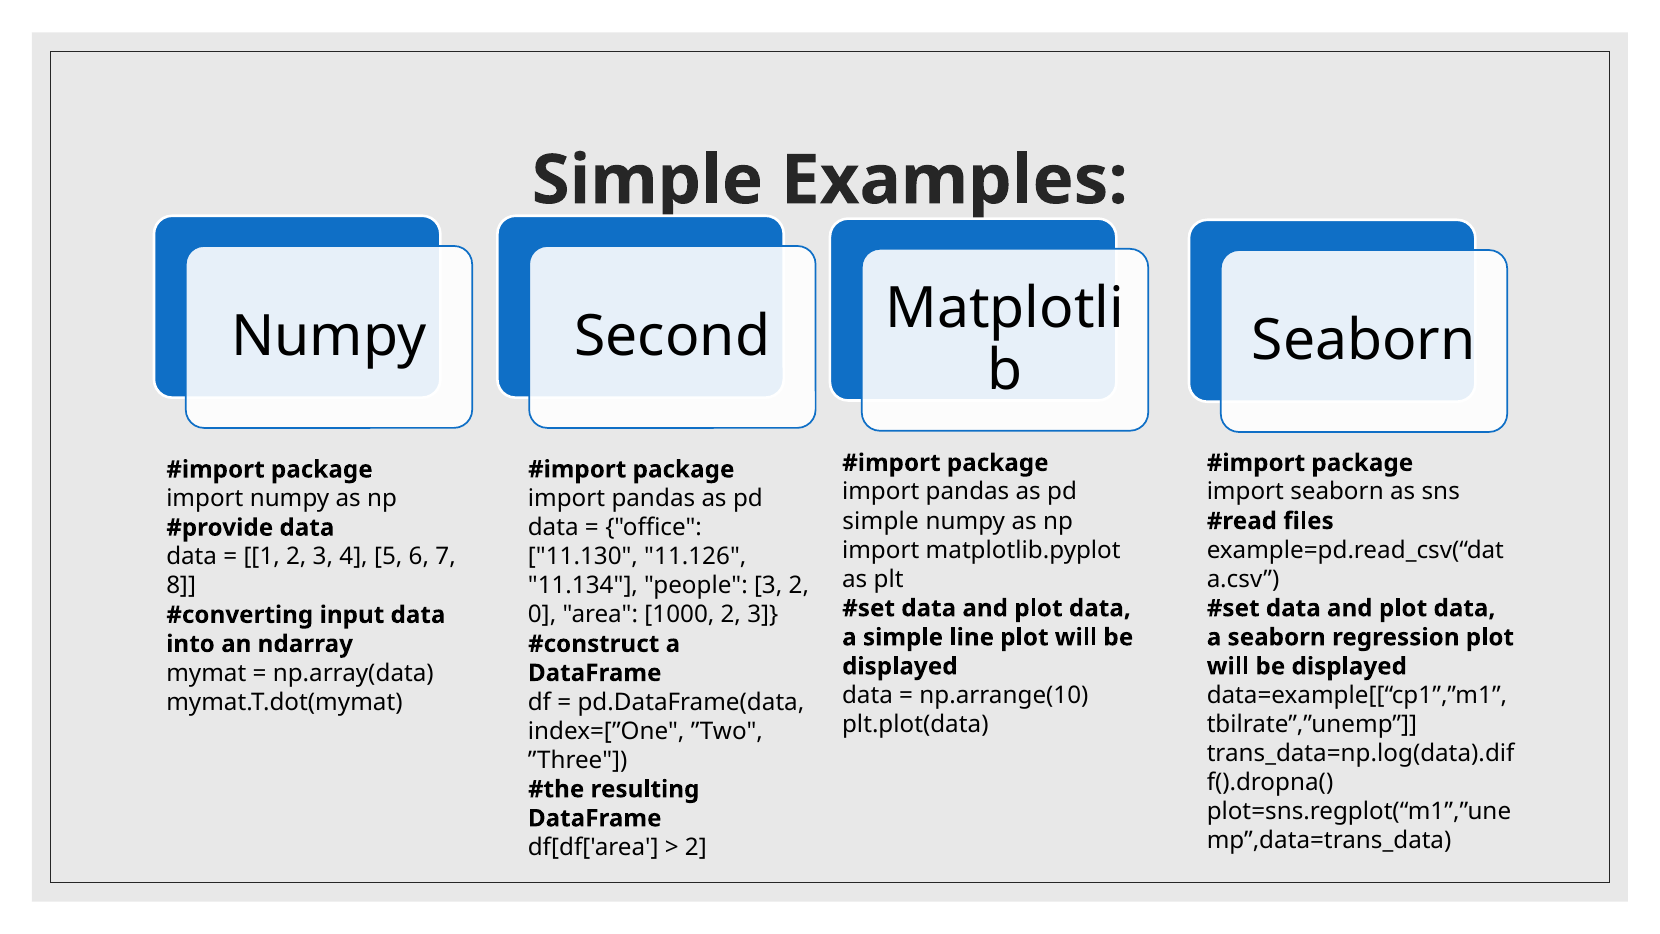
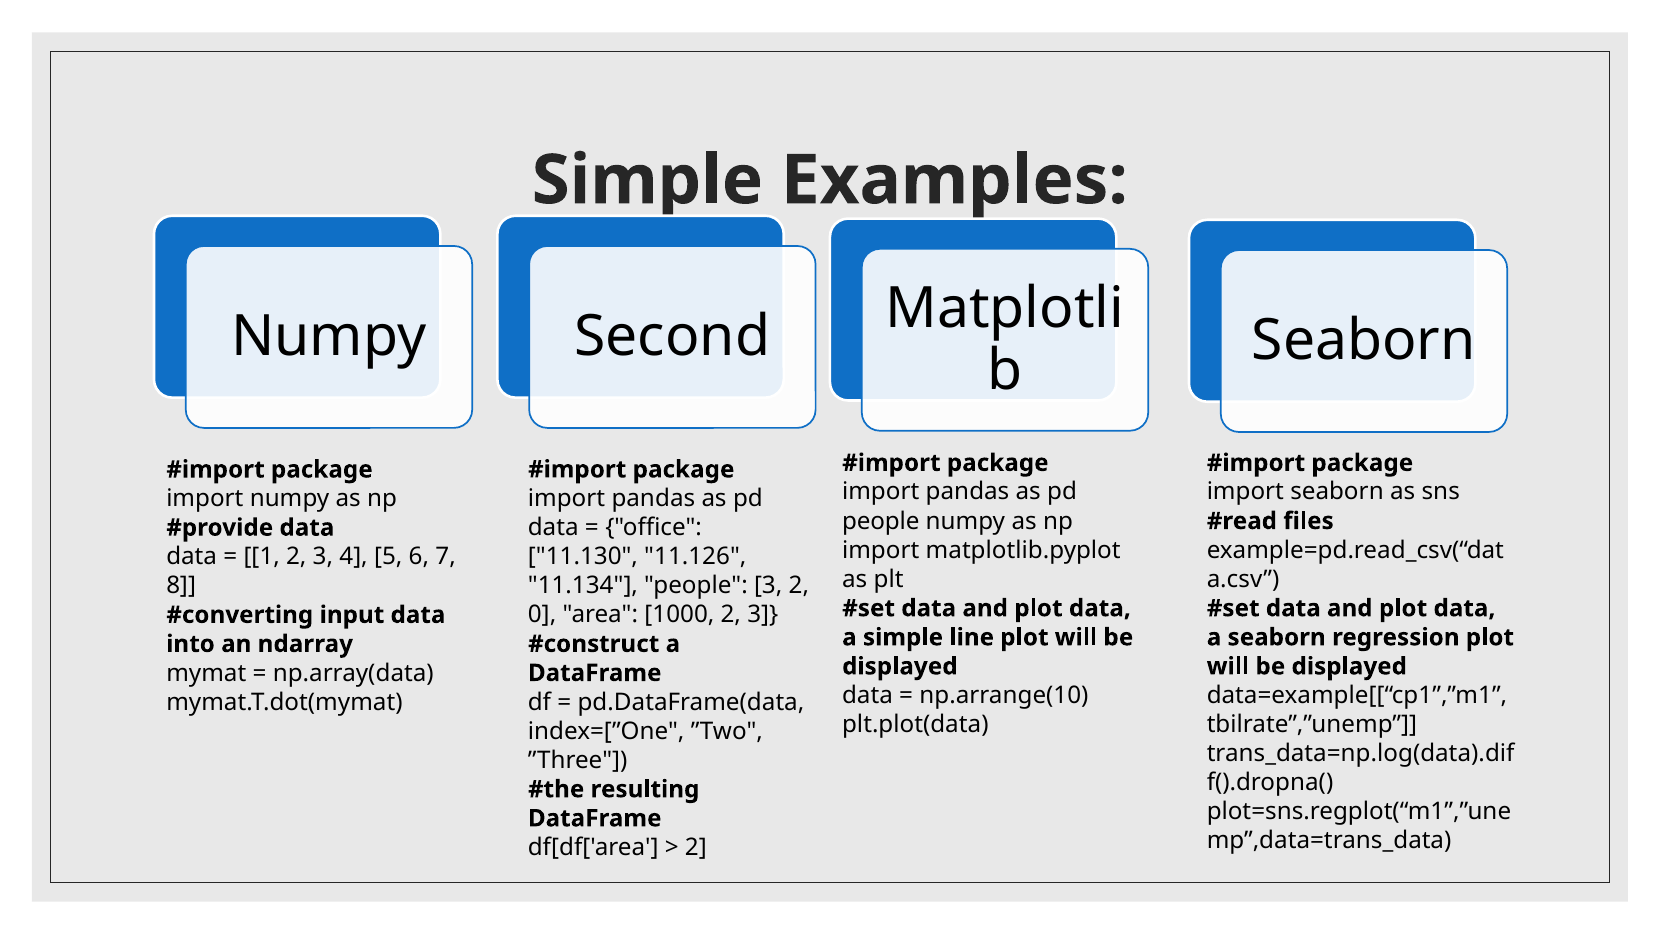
simple at (881, 521): simple -> people
